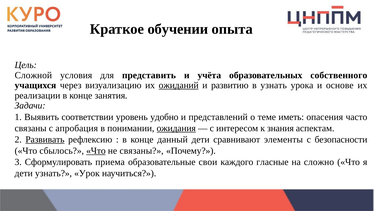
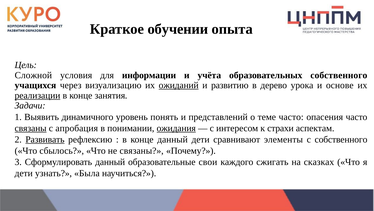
представить: представить -> информации
в узнать: узнать -> дерево
реализации underline: none -> present
соответствии: соответствии -> динамичного
удобно: удобно -> понять
теме иметь: иметь -> часто
связаны at (31, 128) underline: none -> present
знания: знания -> страхи
с безопасности: безопасности -> собственного
Что at (96, 150) underline: present -> none
Сформулировать приема: приема -> данный
гласные: гласные -> сжигать
сложно: сложно -> сказках
Урок: Урок -> Была
